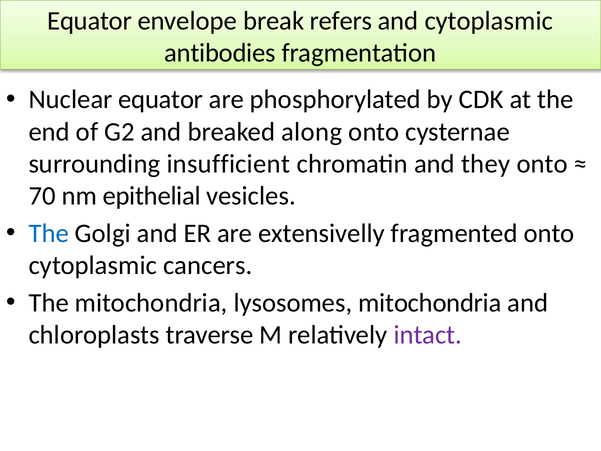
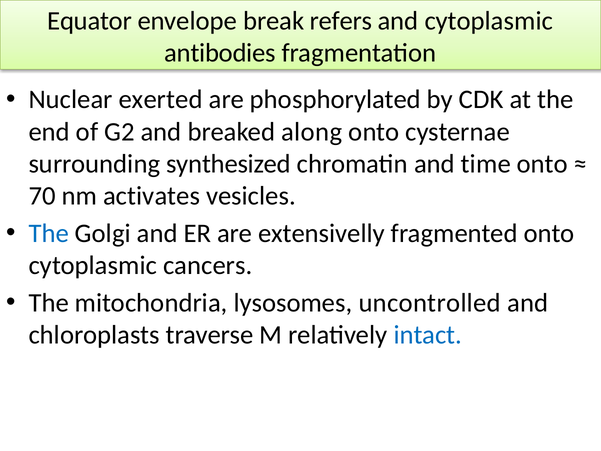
Nuclear equator: equator -> exerted
insufficient: insufficient -> synthesized
they: they -> time
epithelial: epithelial -> activates
lysosomes mitochondria: mitochondria -> uncontrolled
intact colour: purple -> blue
